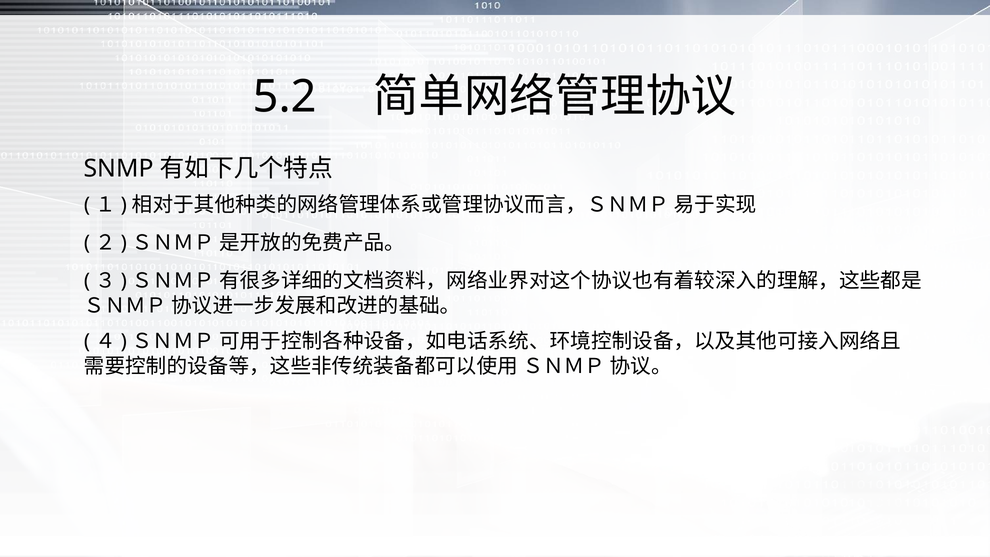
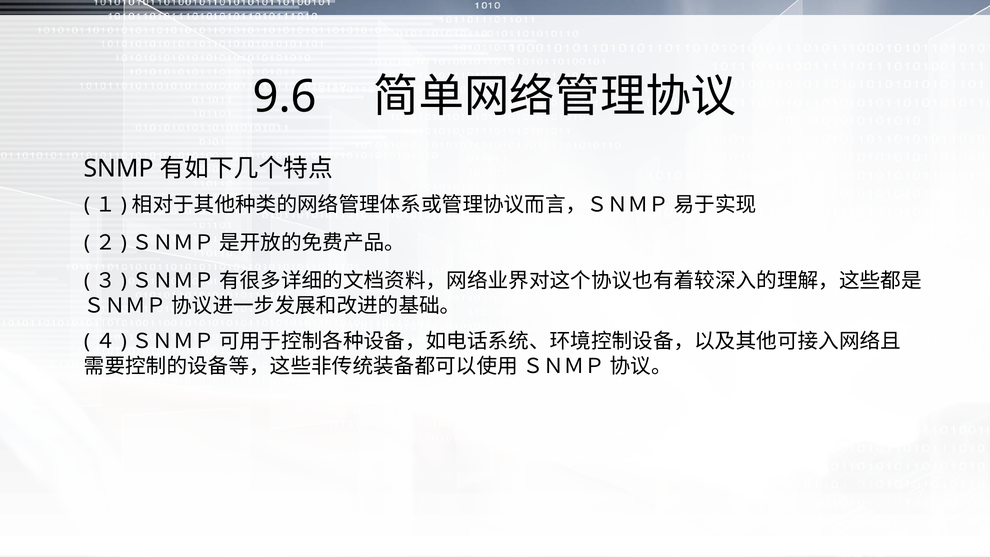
5.2: 5.2 -> 9.6
